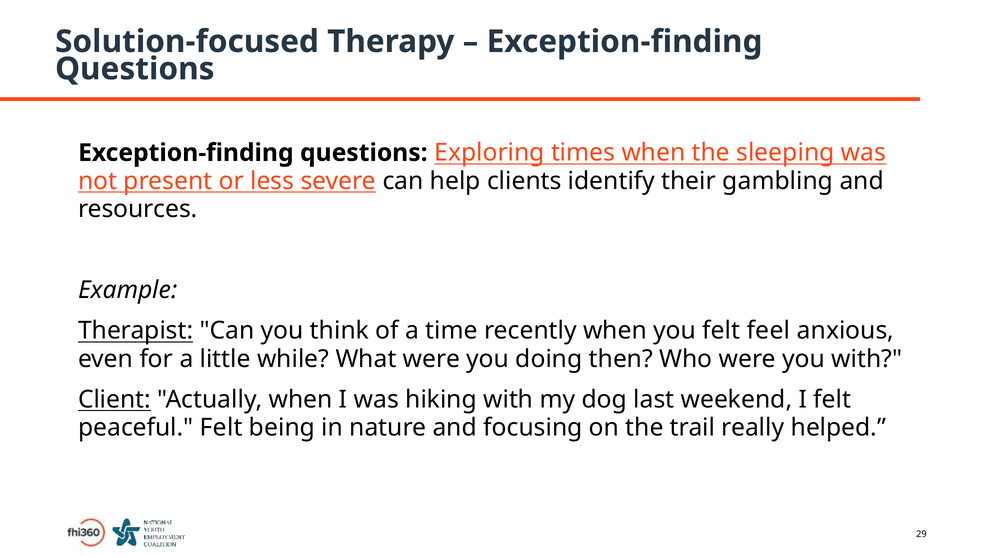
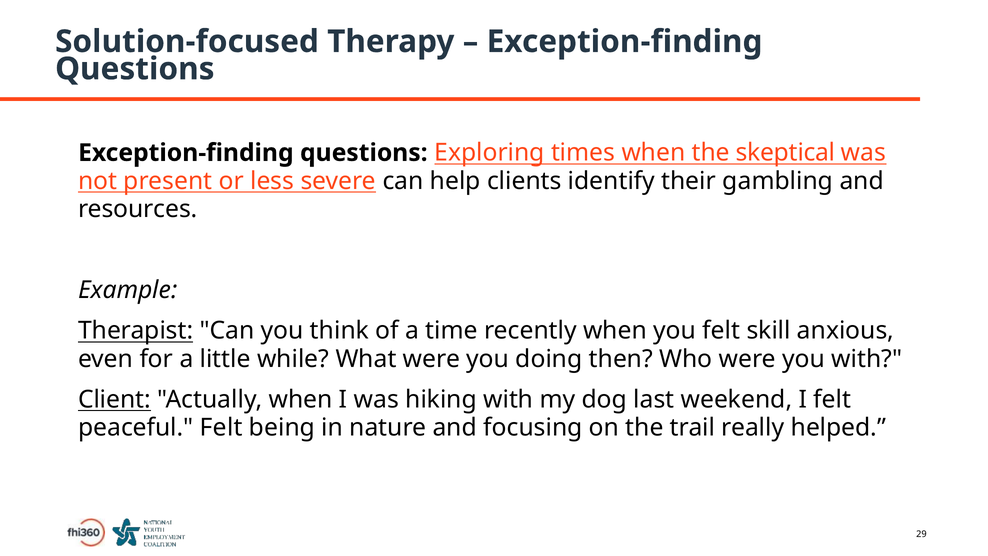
sleeping: sleeping -> skeptical
feel: feel -> skill
